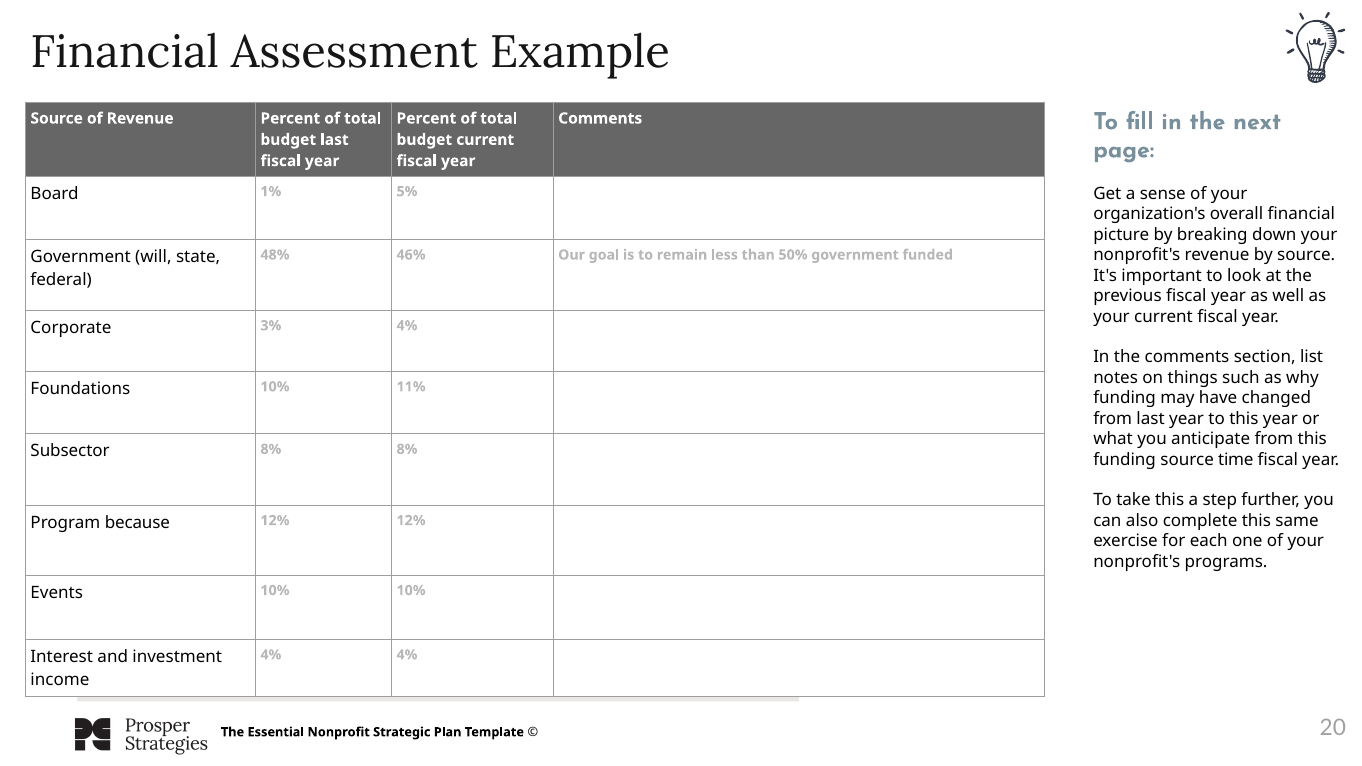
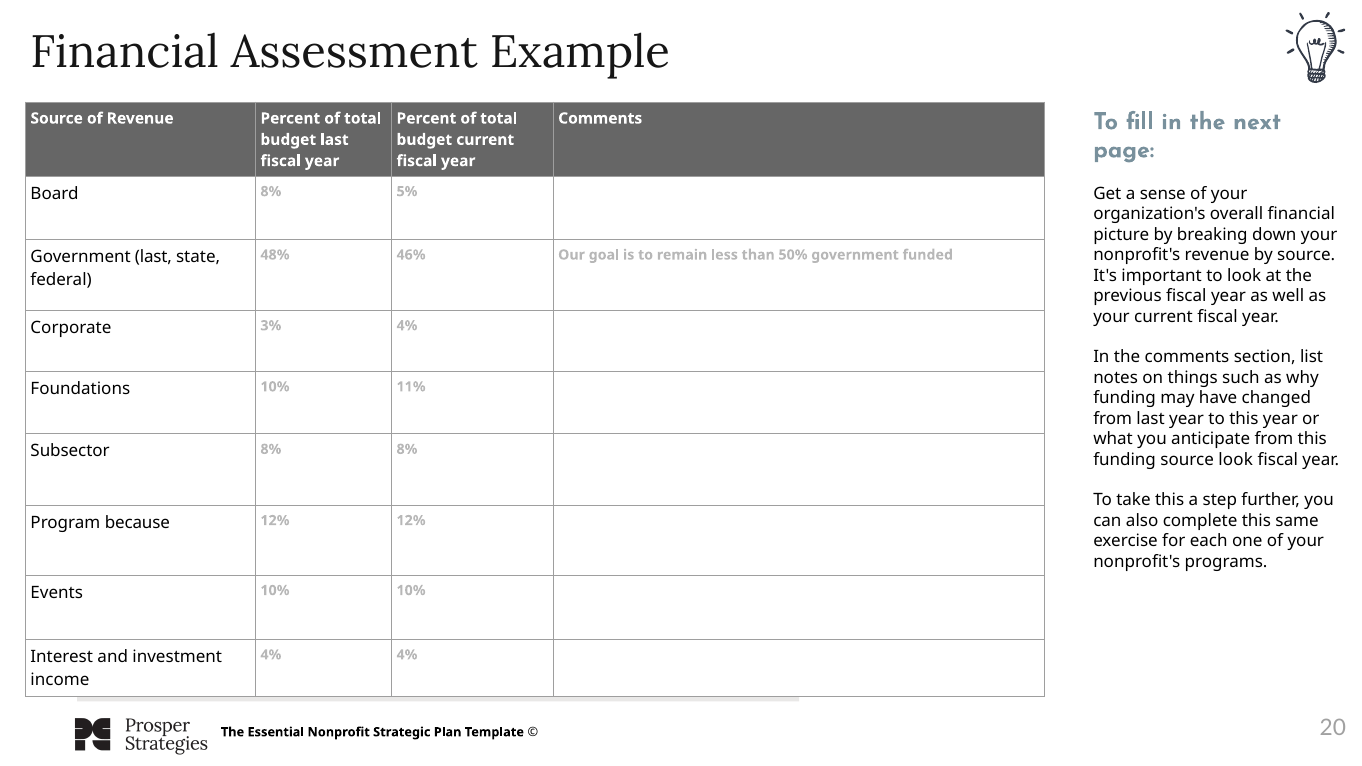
Board 1%: 1% -> 8%
Government will: will -> last
source time: time -> look
